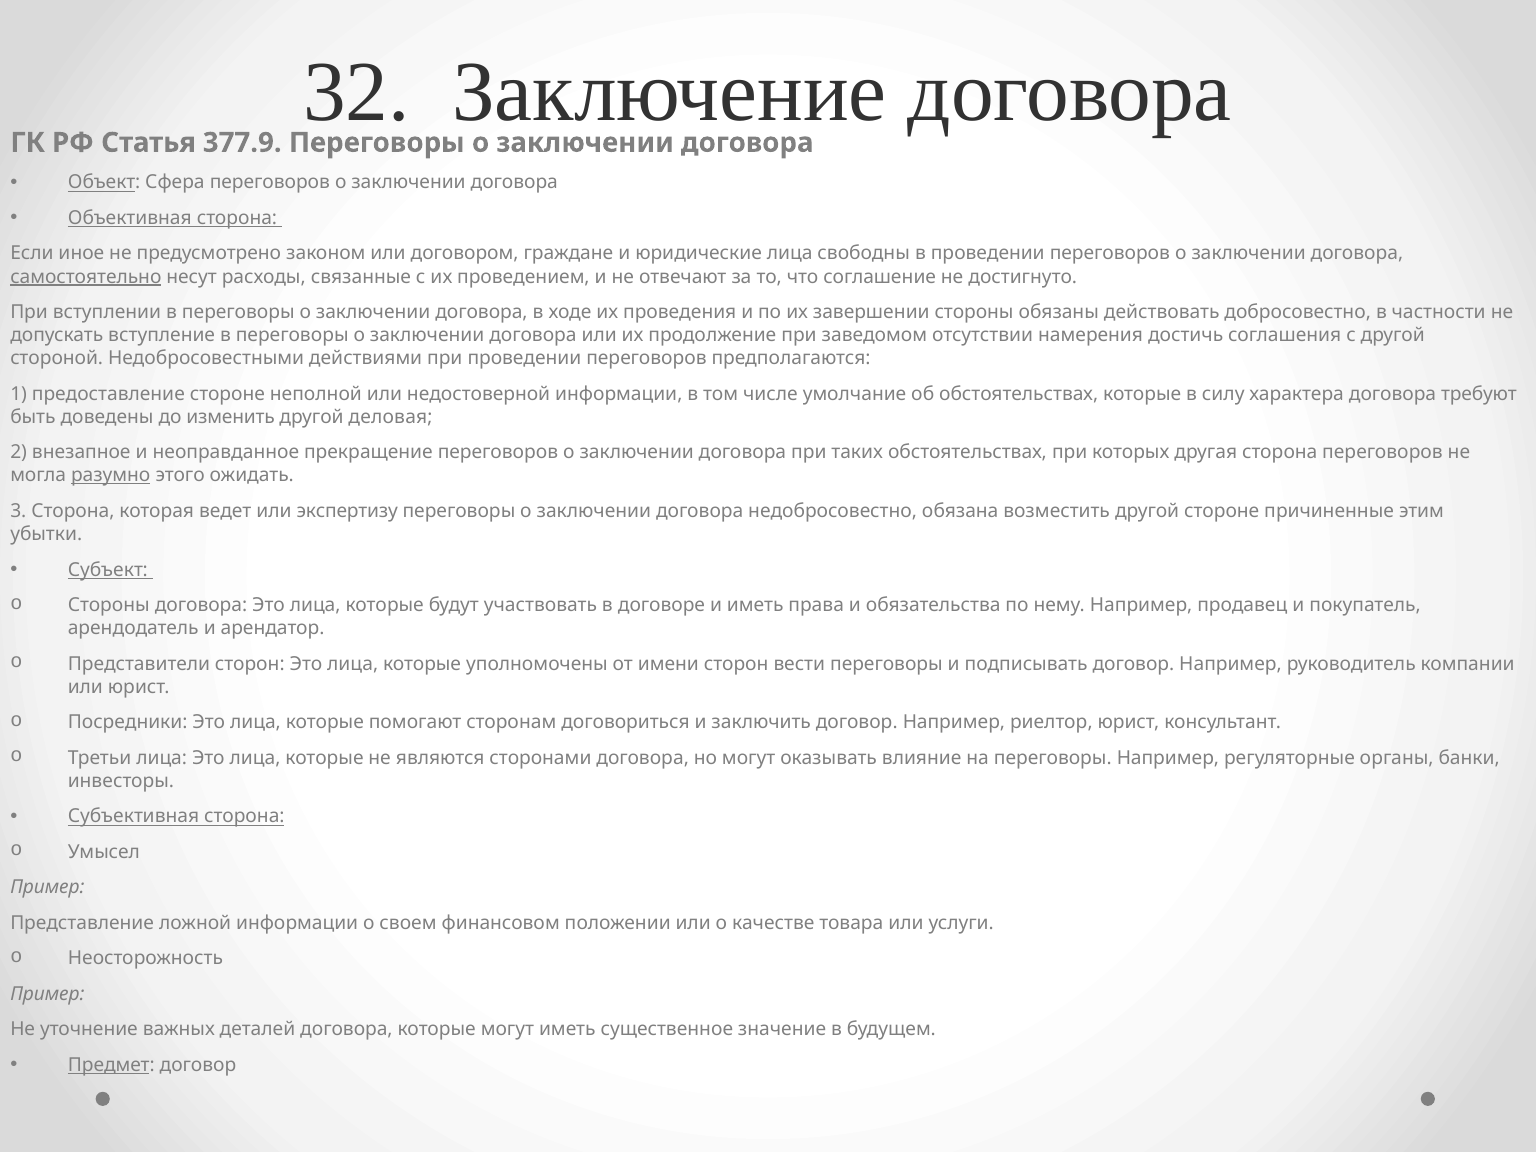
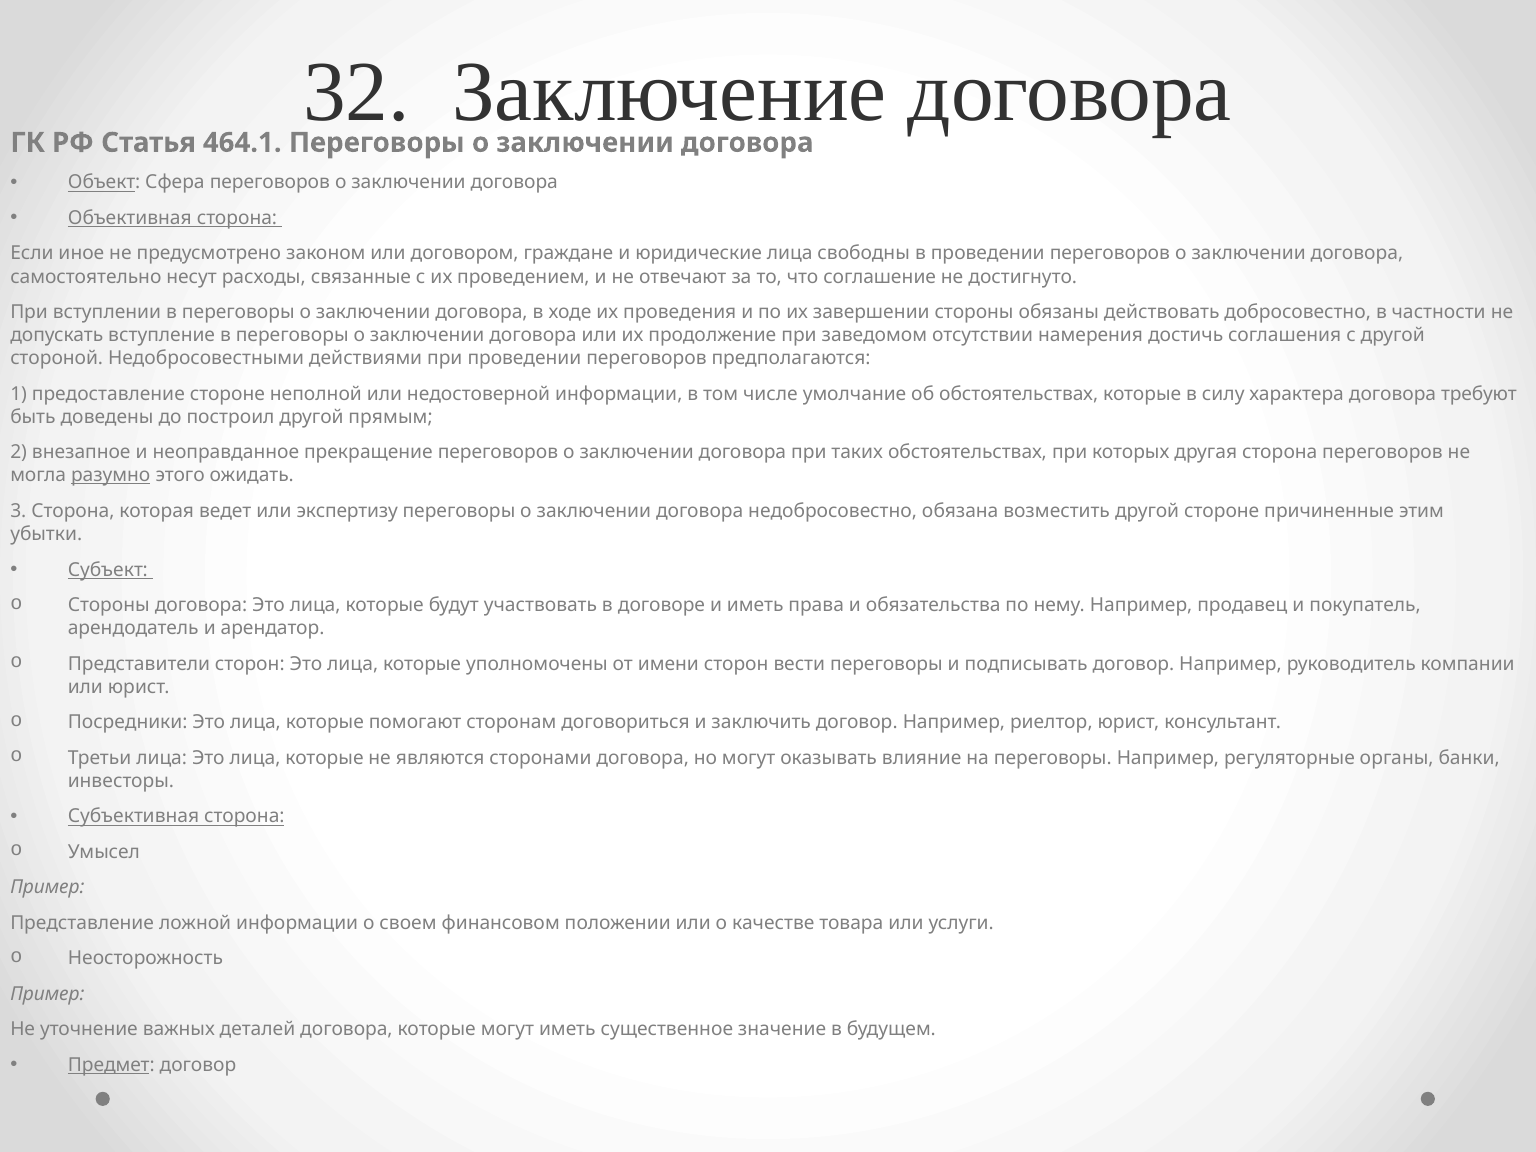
377.9: 377.9 -> 464.1
самостоятельно underline: present -> none
изменить: изменить -> построил
деловая: деловая -> прямым
